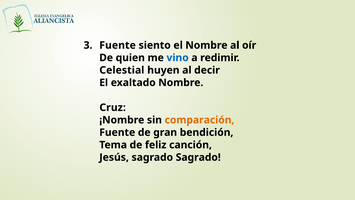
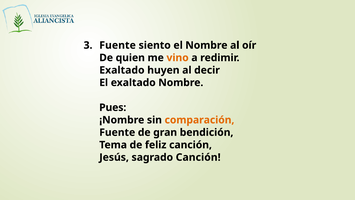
vino colour: blue -> orange
Celestial at (122, 70): Celestial -> Exaltado
Cruz: Cruz -> Pues
sagrado Sagrado: Sagrado -> Canción
